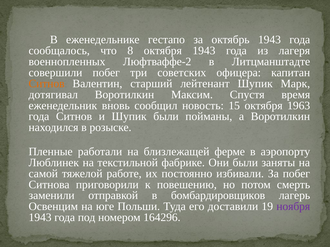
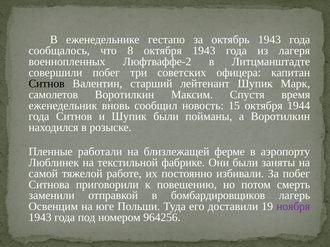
Ситнов at (47, 84) colour: orange -> black
дотягивал: дотягивал -> самолетов
1963: 1963 -> 1944
164296: 164296 -> 964256
